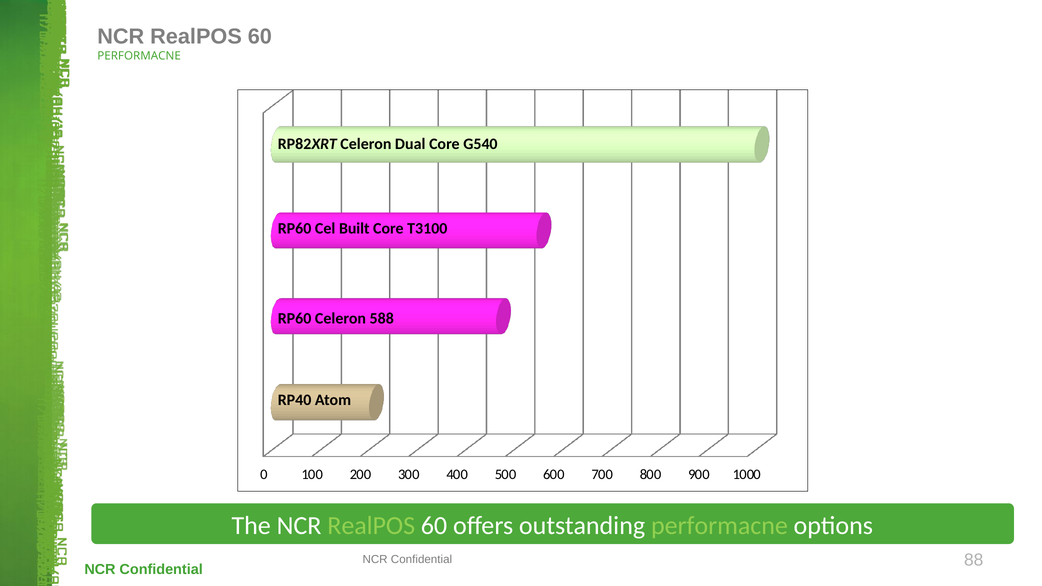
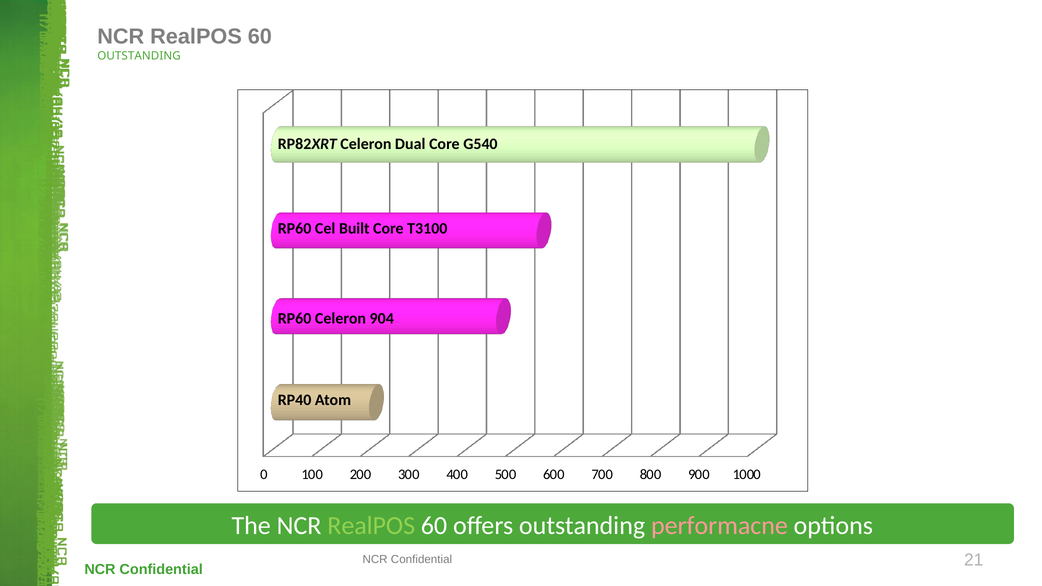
PERFORMACNE at (139, 56): PERFORMACNE -> OUTSTANDING
588: 588 -> 904
performacne at (719, 526) colour: light green -> pink
88: 88 -> 21
